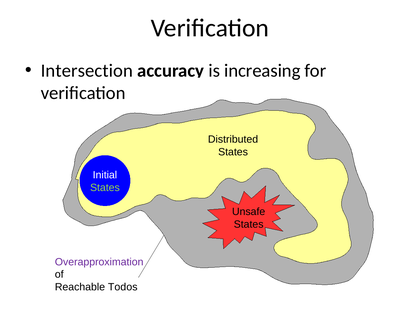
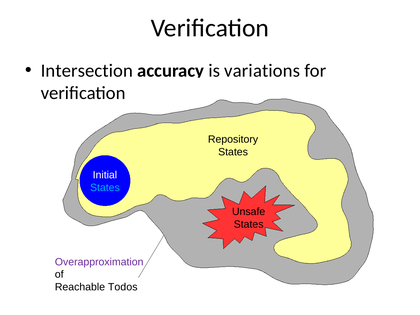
increasing: increasing -> variations
Distributed: Distributed -> Repository
States at (105, 188) colour: light green -> light blue
